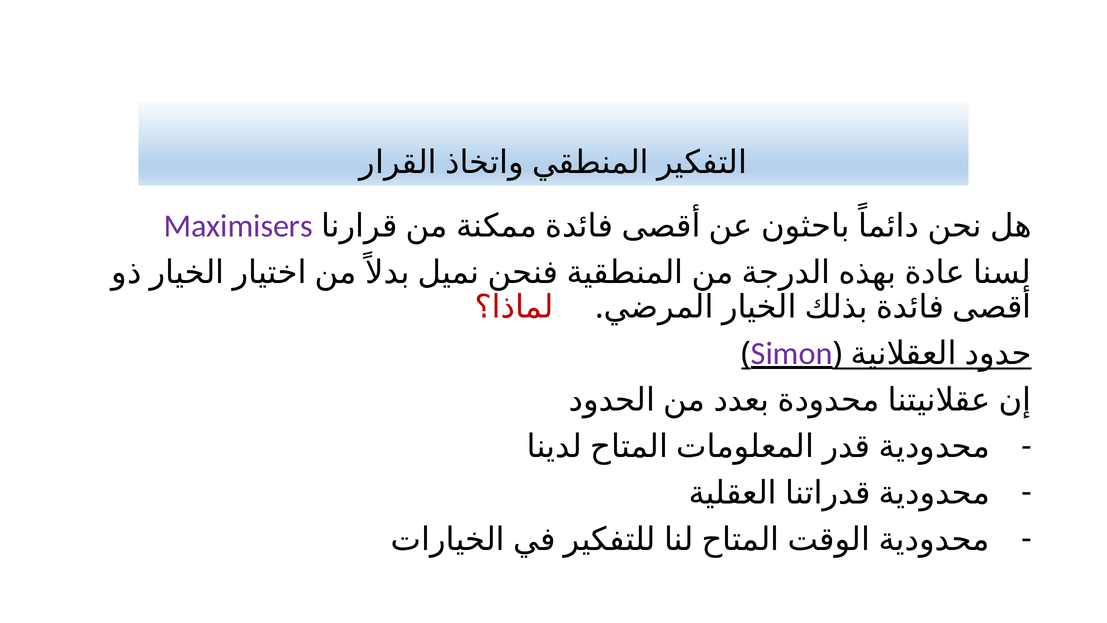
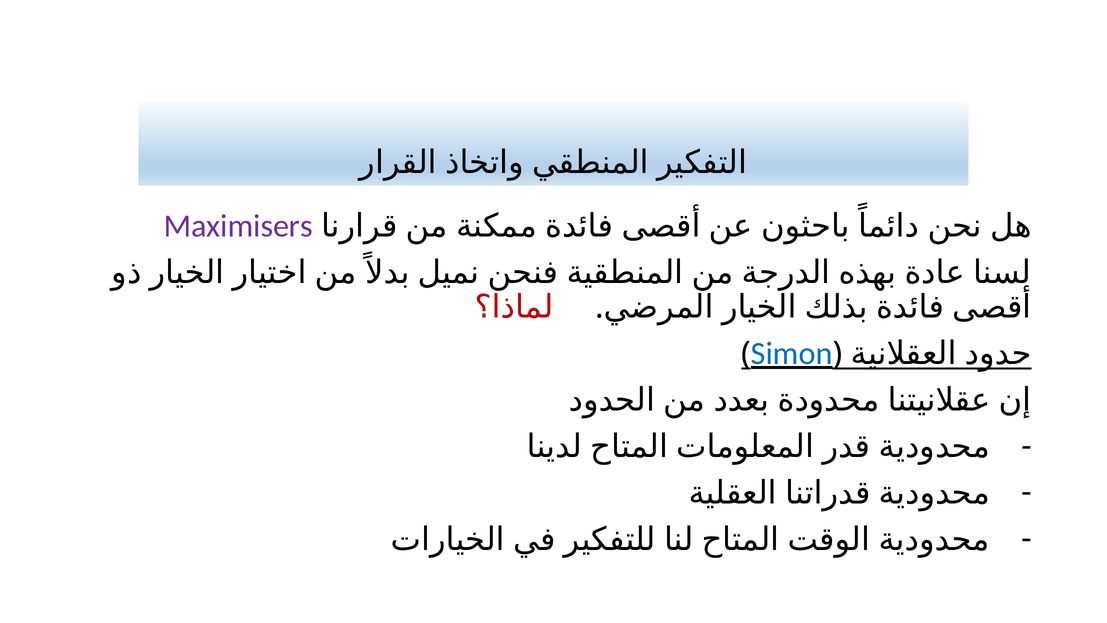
Simon colour: purple -> blue
